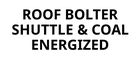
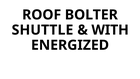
COAL: COAL -> WITH
